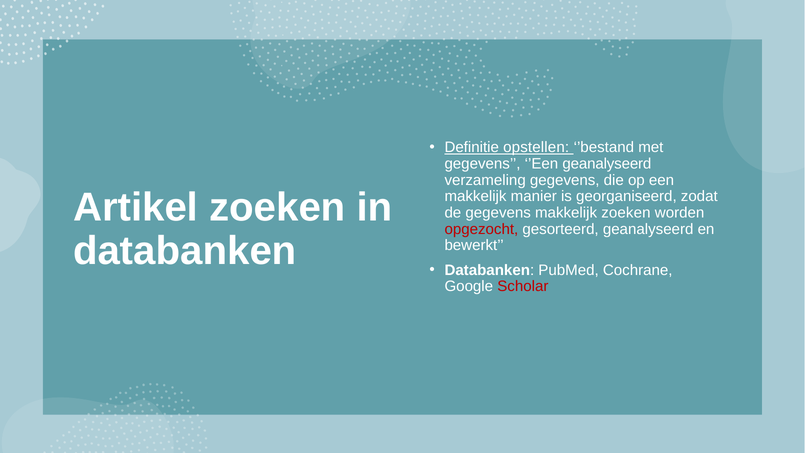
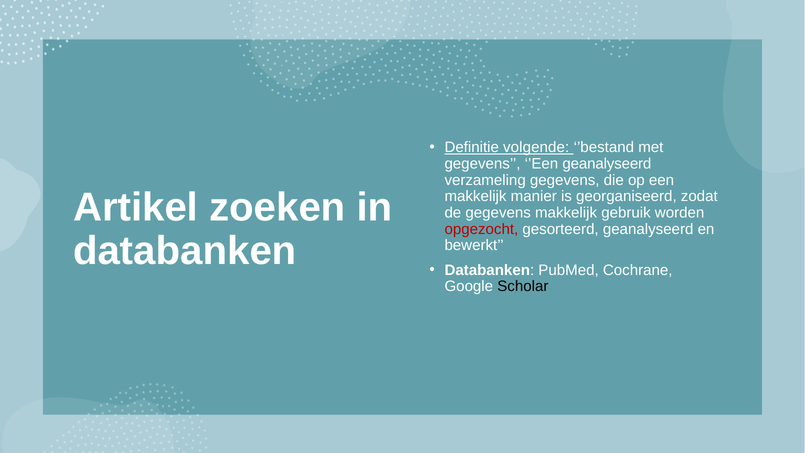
opstellen: opstellen -> volgende
makkelijk zoeken: zoeken -> gebruik
Scholar colour: red -> black
